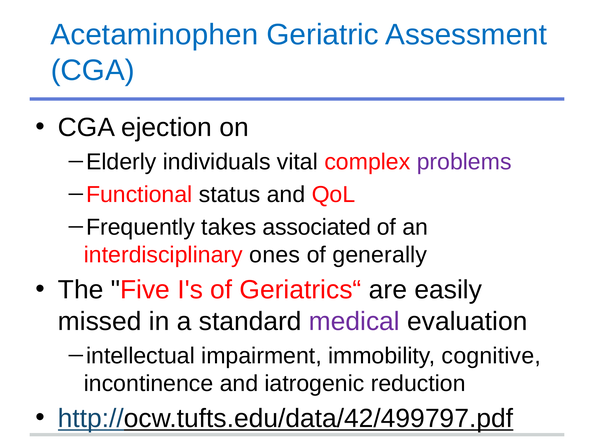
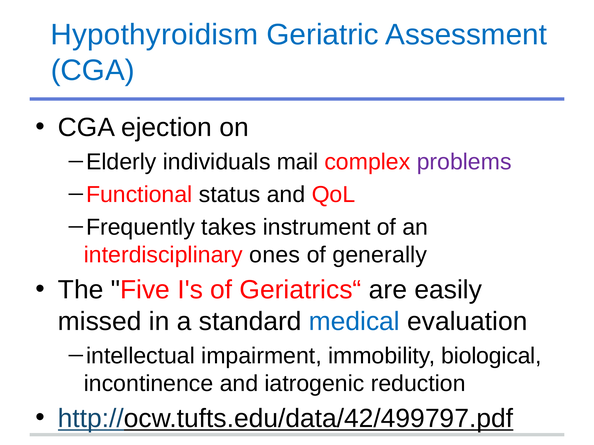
Acetaminophen: Acetaminophen -> Hypothyroidism
vital: vital -> mail
associated: associated -> instrument
medical colour: purple -> blue
cognitive: cognitive -> biological
